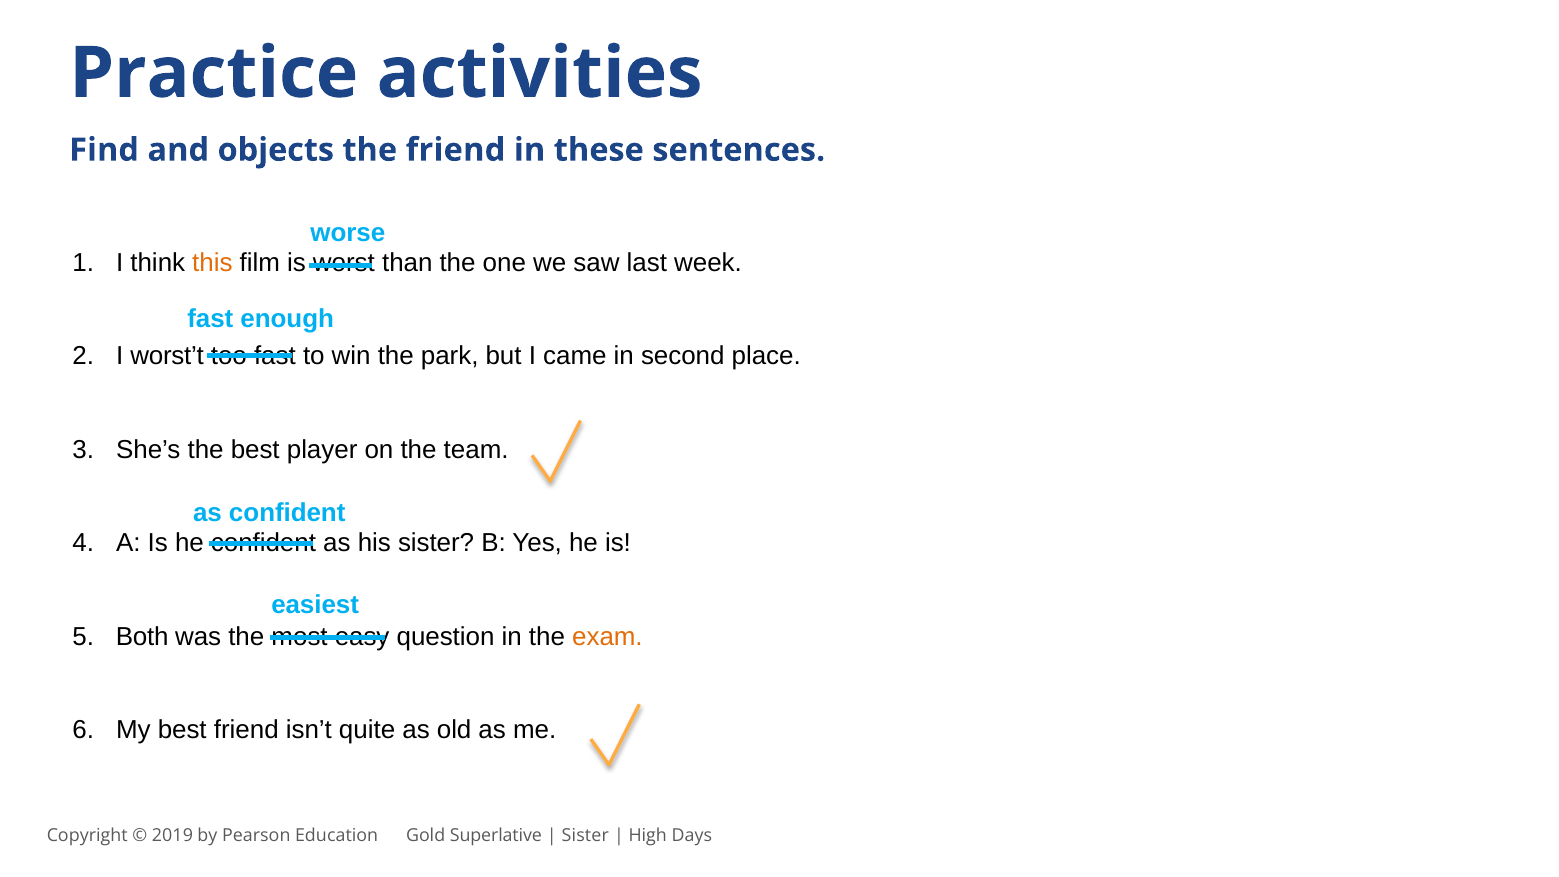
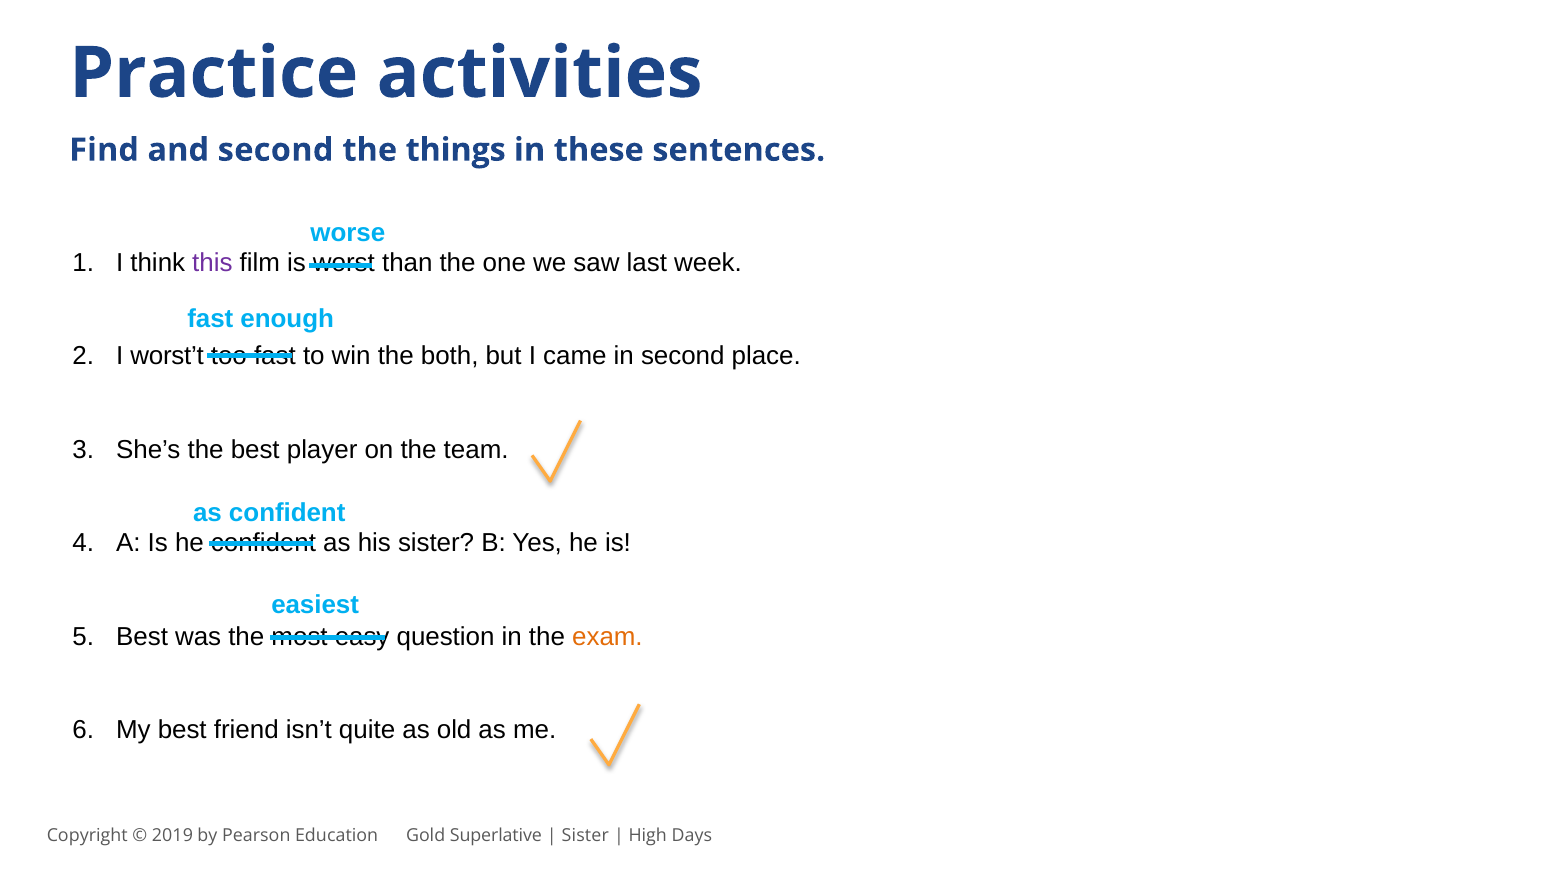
and objects: objects -> second
the friend: friend -> things
this colour: orange -> purple
park: park -> both
Both at (142, 636): Both -> Best
